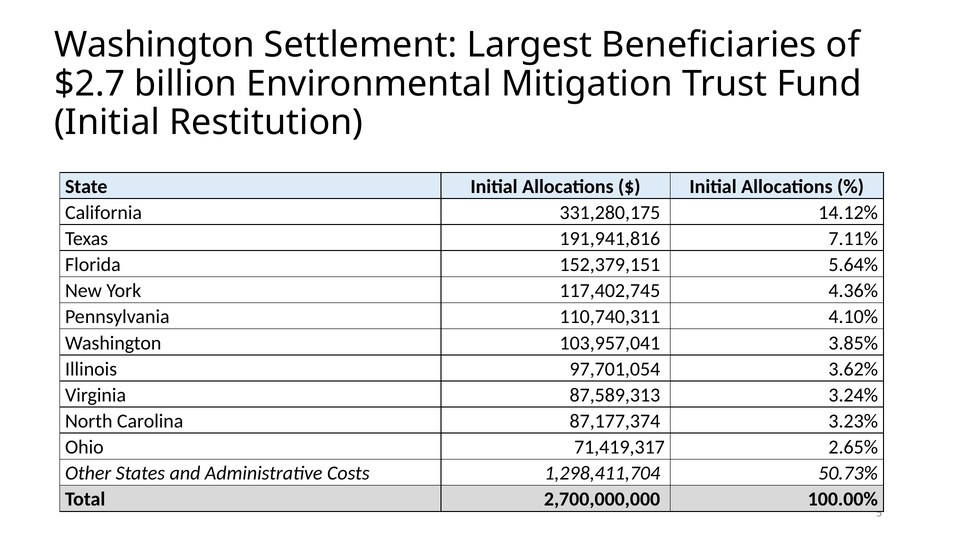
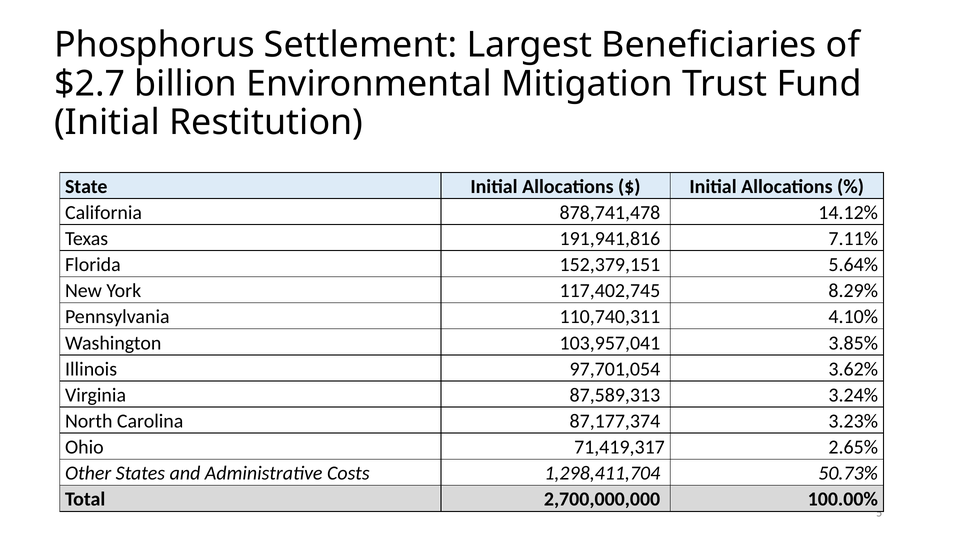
Washington at (155, 45): Washington -> Phosphorus
331,280,175: 331,280,175 -> 878,741,478
4.36%: 4.36% -> 8.29%
